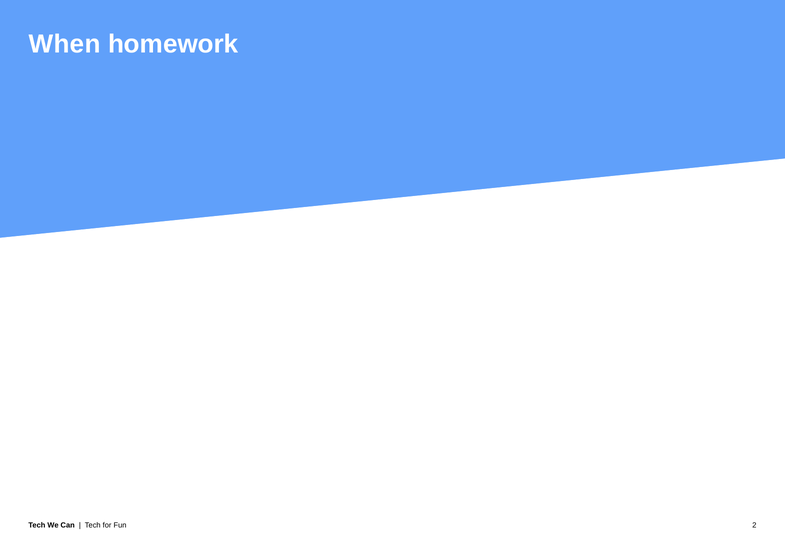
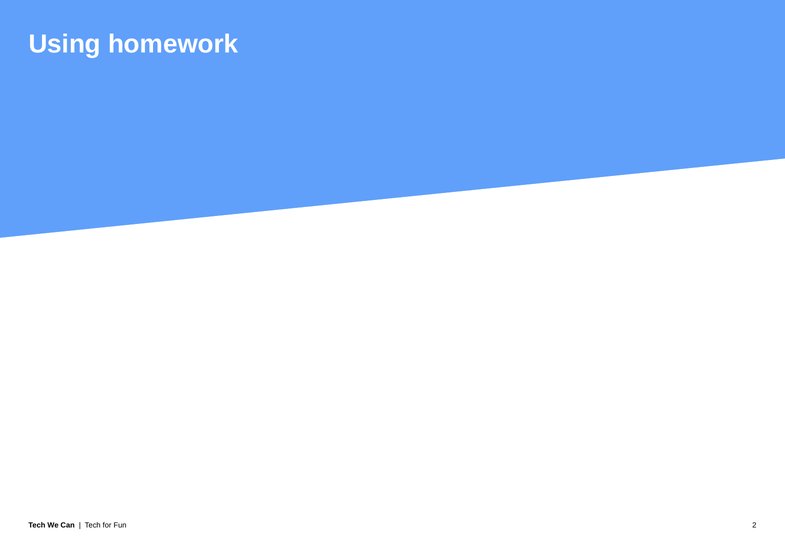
When: When -> Using
